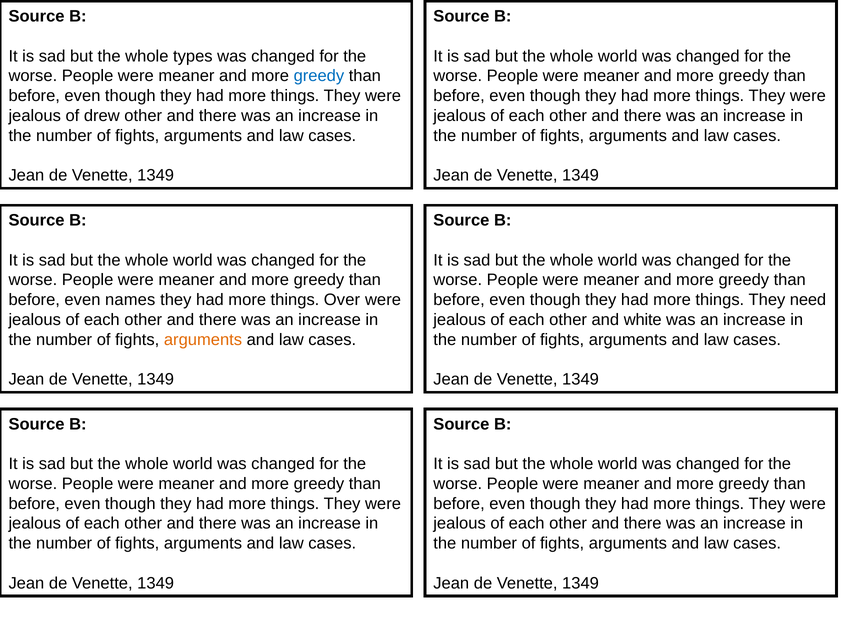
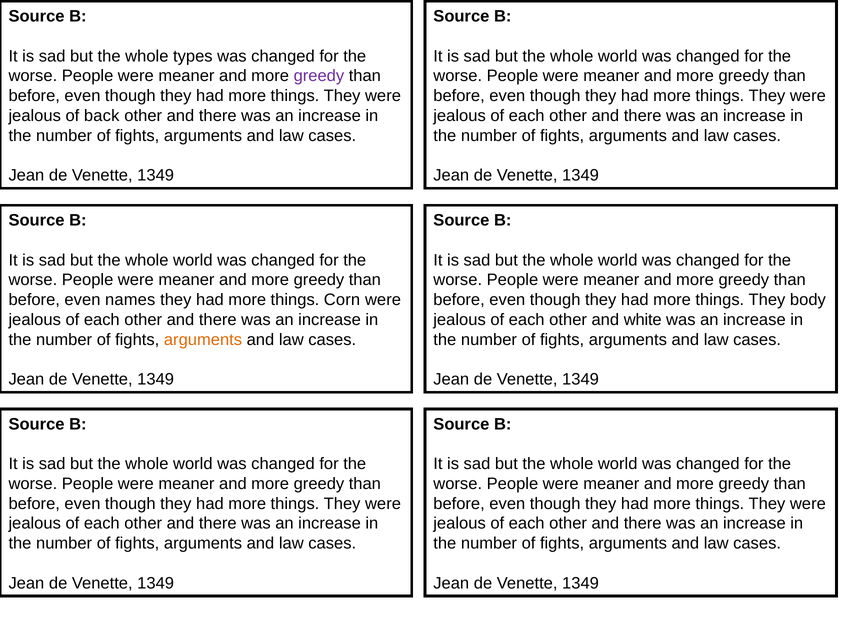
greedy at (319, 76) colour: blue -> purple
drew: drew -> back
Over: Over -> Corn
need: need -> body
